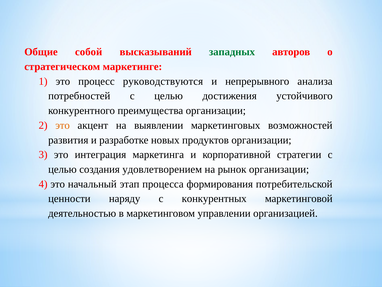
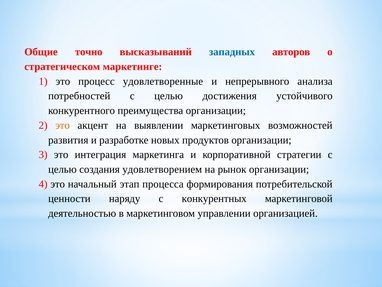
собой: собой -> точно
западных colour: green -> blue
руководствуются: руководствуются -> удовлетворенные
